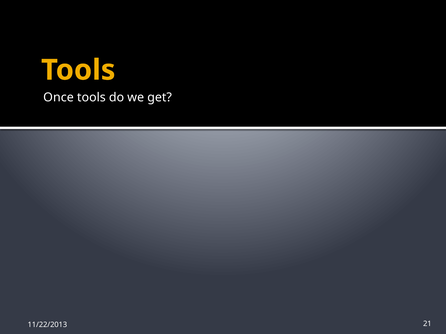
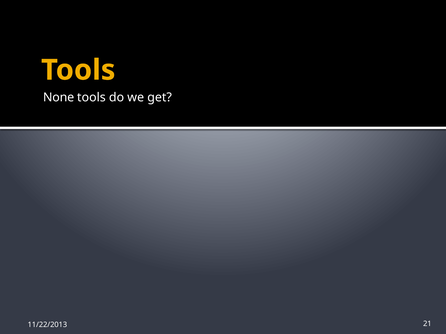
Once: Once -> None
